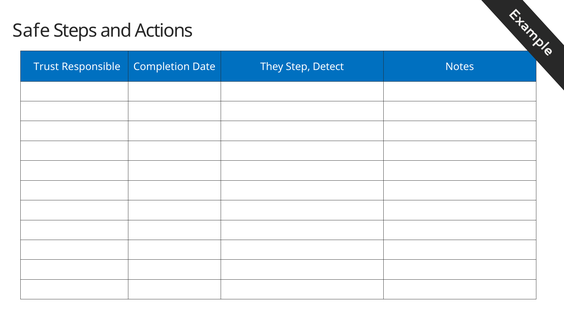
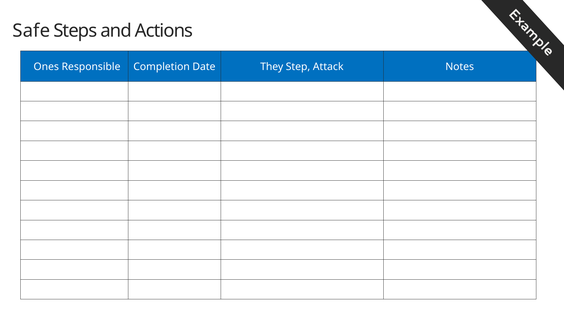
Trust: Trust -> Ones
Detect: Detect -> Attack
